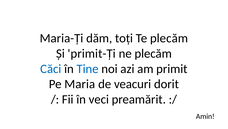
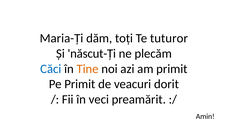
Te plecăm: plecăm -> tuturor
primit-Ți: primit-Ți -> născut-Ți
Tine colour: blue -> orange
Pe Maria: Maria -> Primit
